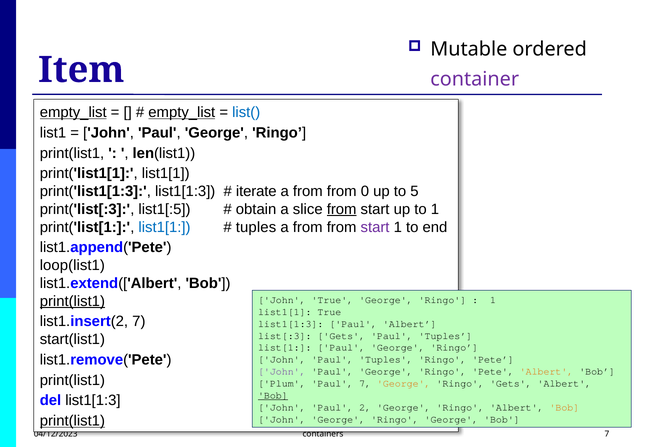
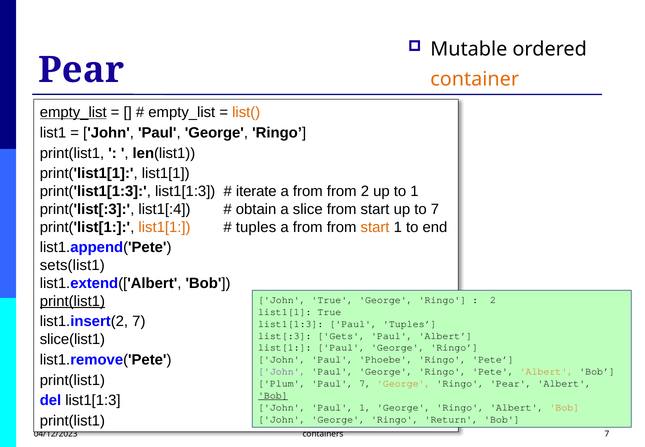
Item at (81, 70): Item -> Pear
container colour: purple -> orange
empty_list at (182, 112) underline: present -> none
list( colour: blue -> orange
from 0: 0 -> 2
to 5: 5 -> 1
list1[:5: list1[:5 -> list1[:4
from at (342, 209) underline: present -> none
to 1: 1 -> 7
list1[1 at (164, 227) colour: blue -> orange
start at (375, 227) colour: purple -> orange
loop(list1: loop(list1 -> sets(list1
1 at (493, 300): 1 -> 2
Paul Albert: Albert -> Tuples
Tuples at (445, 335): Tuples -> Albert
start(list1: start(list1 -> slice(list1
John Paul Tuples: Tuples -> Phoebe
Ringo Gets: Gets -> Pear
Paul 2: 2 -> 1
print(list1 at (72, 420) underline: present -> none
Ringo George: George -> Return
